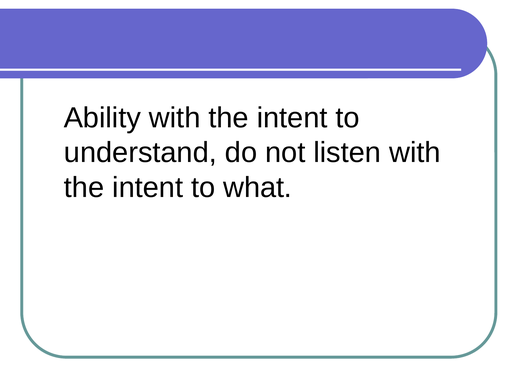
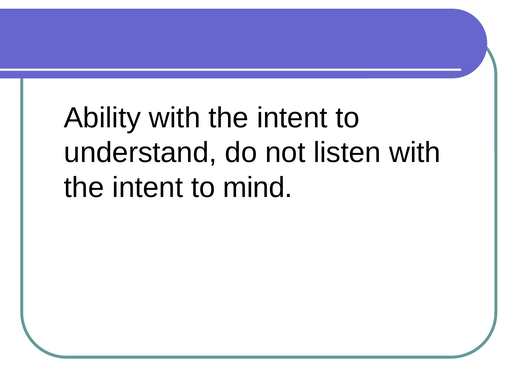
what: what -> mind
